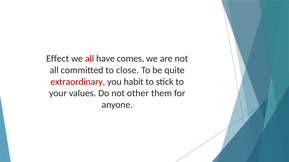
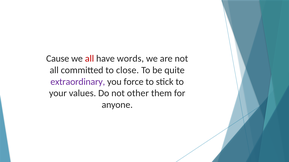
Effect: Effect -> Cause
comes: comes -> words
extraordinary colour: red -> purple
habit: habit -> force
